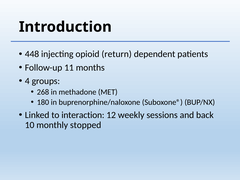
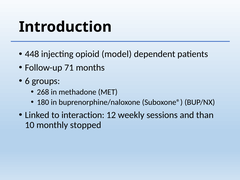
return: return -> model
11: 11 -> 71
4: 4 -> 6
back: back -> than
